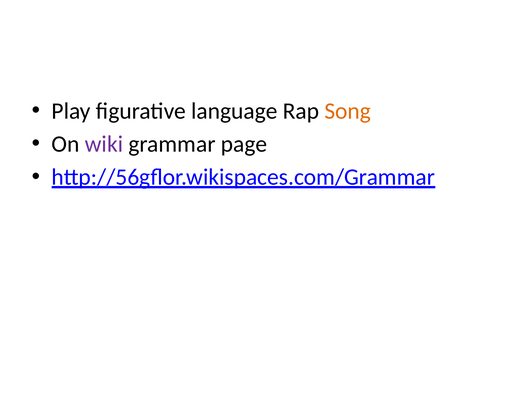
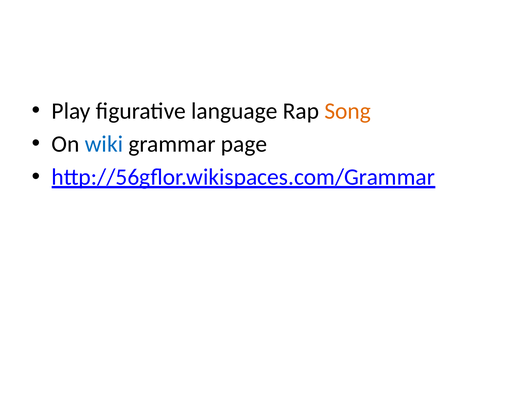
wiki colour: purple -> blue
